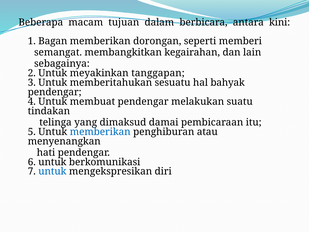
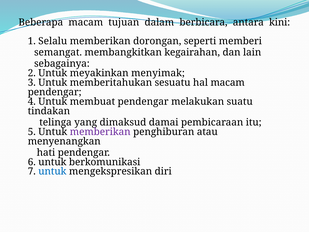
Bagan: Bagan -> Selalu
tanggapan: tanggapan -> menyimak
hal bahyak: bahyak -> macam
memberikan at (100, 132) colour: blue -> purple
